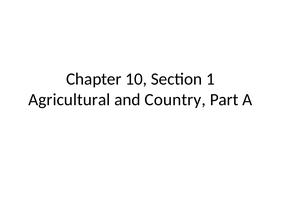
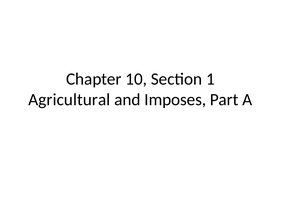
Country: Country -> Imposes
